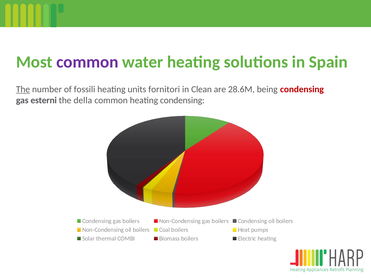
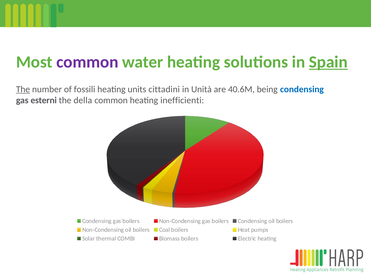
Spain underline: none -> present
fornitori: fornitori -> cittadini
Clean: Clean -> Unità
28.6M: 28.6M -> 40.6M
condensing at (302, 89) colour: red -> blue
heating condensing: condensing -> inefficienti
